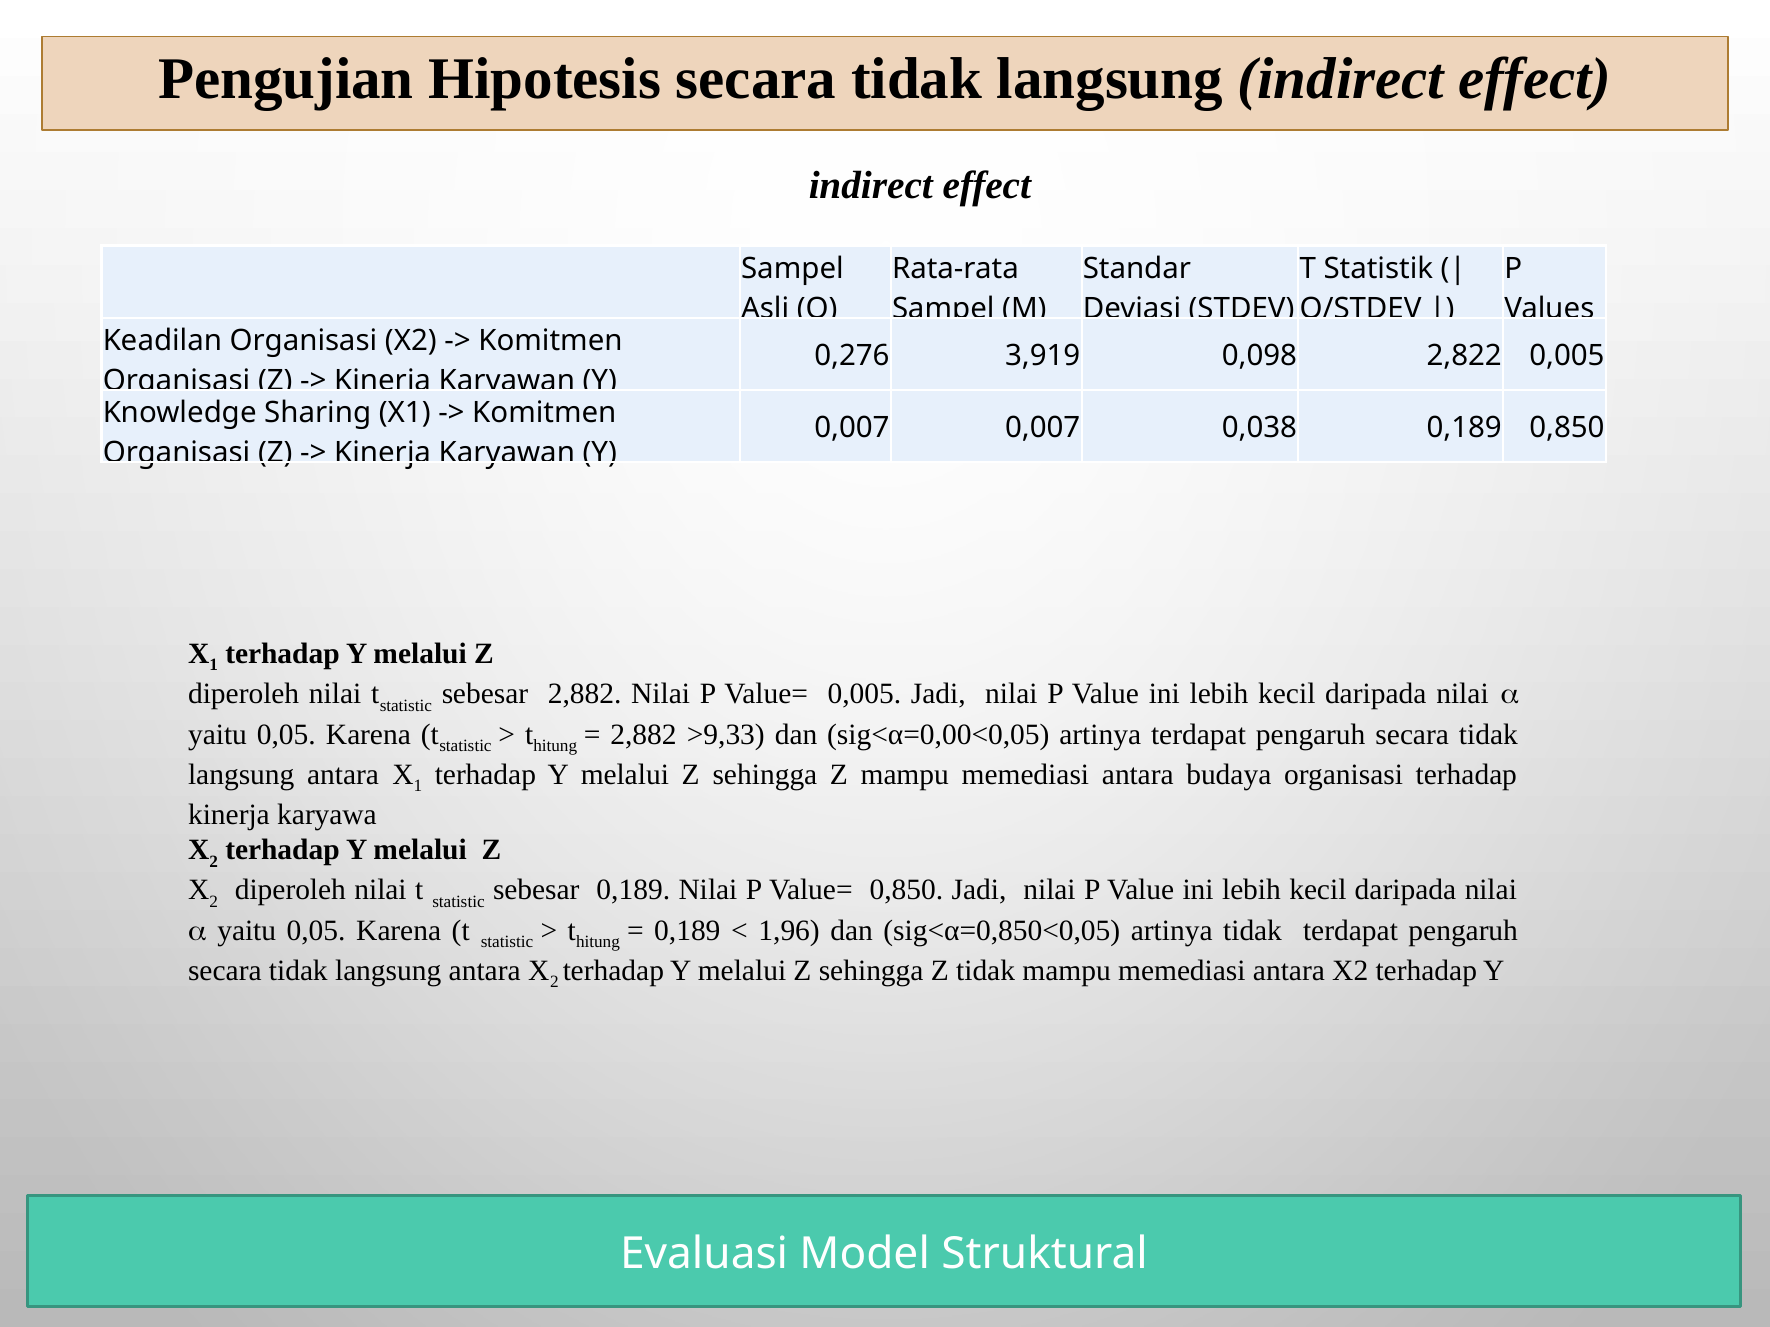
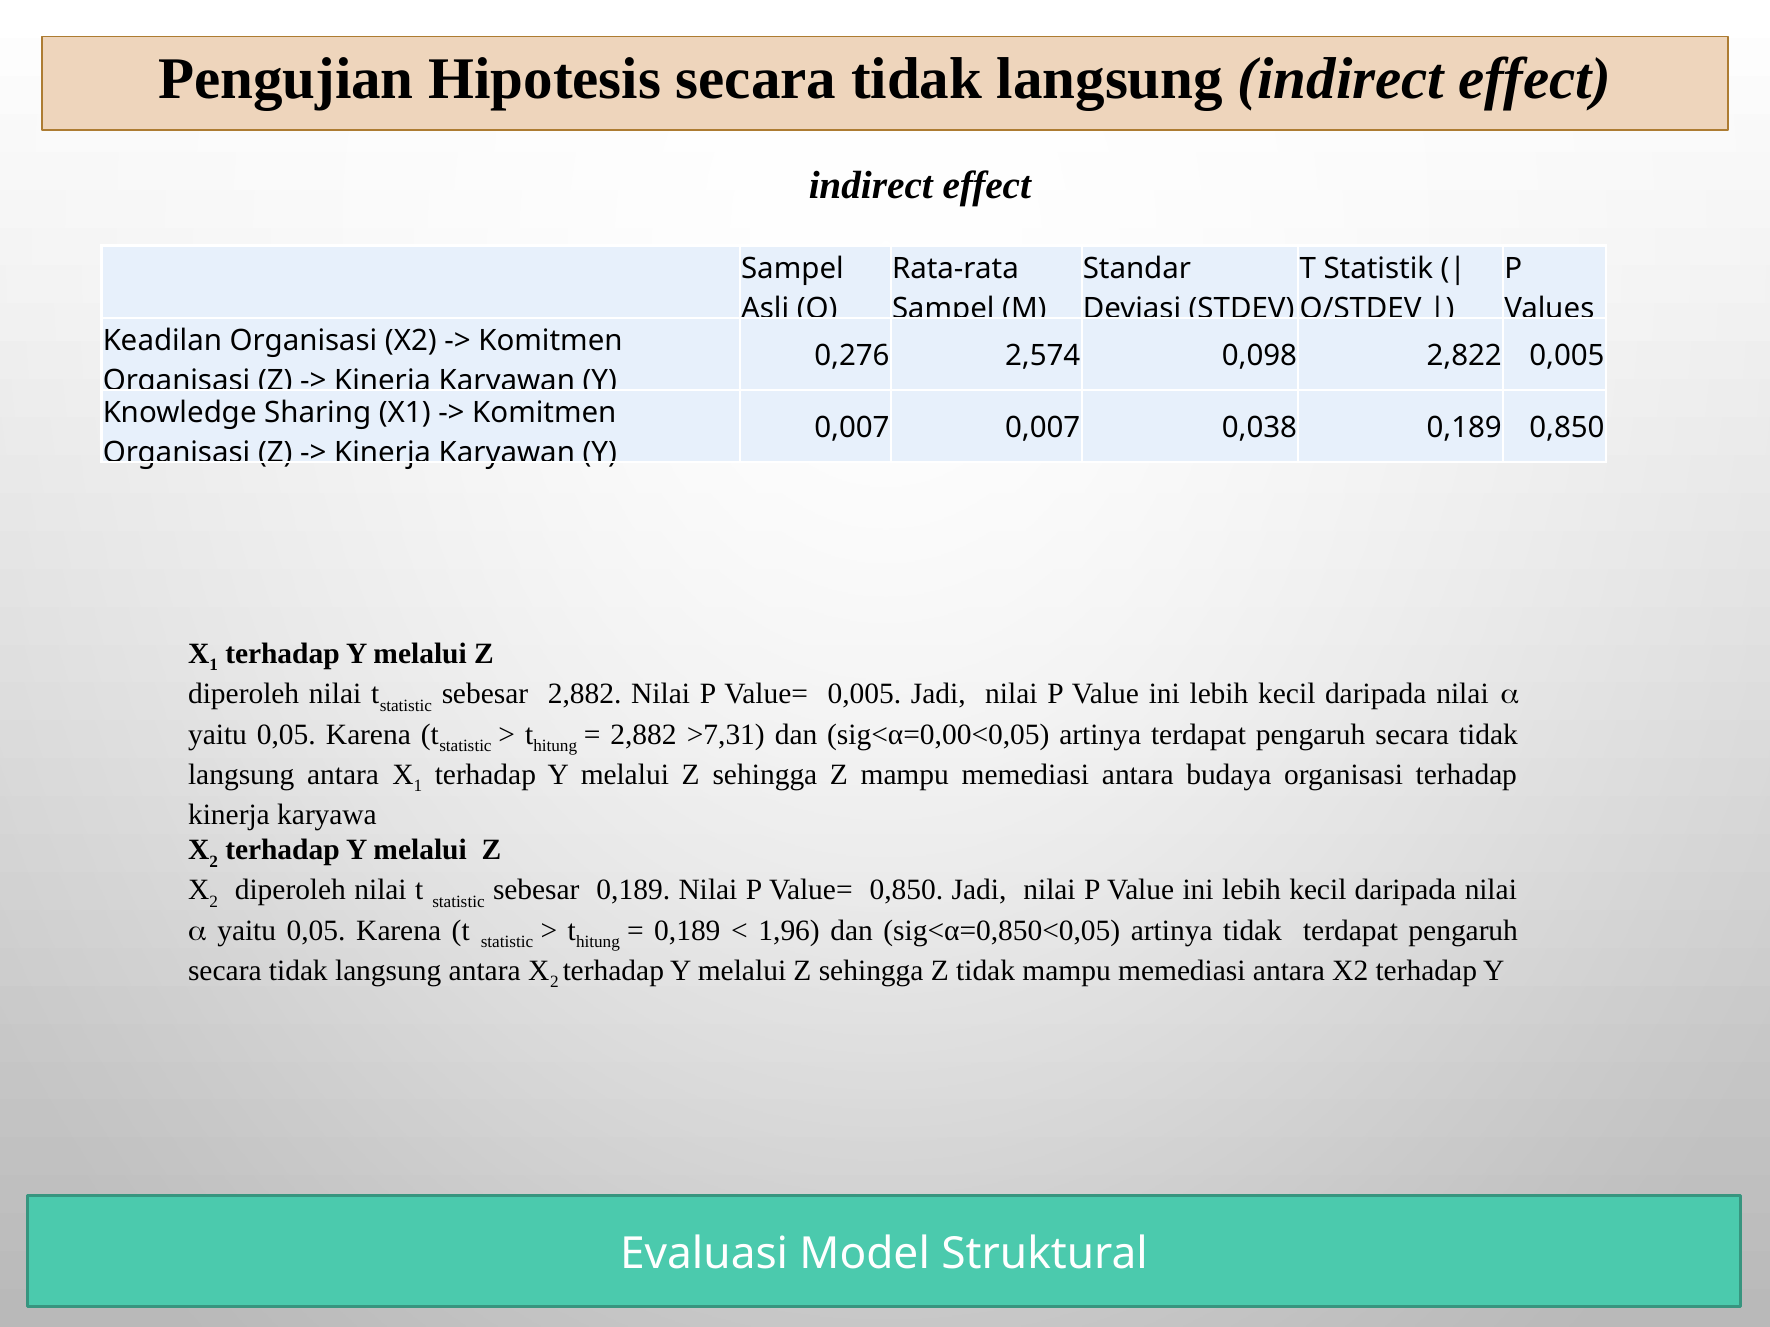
3,919: 3,919 -> 2,574
>9,33: >9,33 -> >7,31
